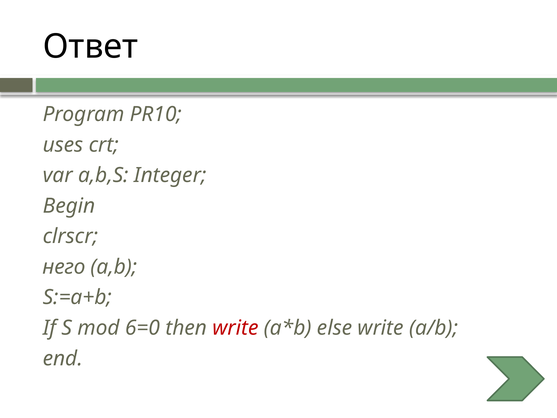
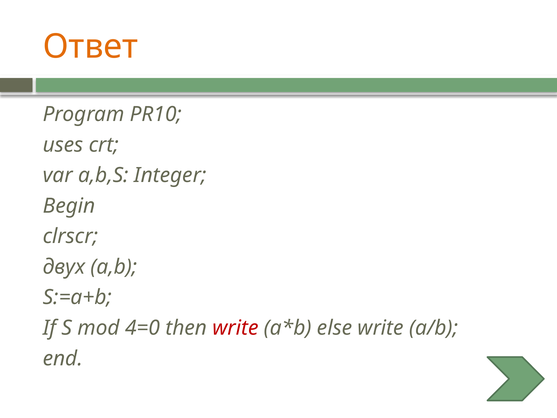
Ответ colour: black -> orange
него: него -> двух
6=0: 6=0 -> 4=0
